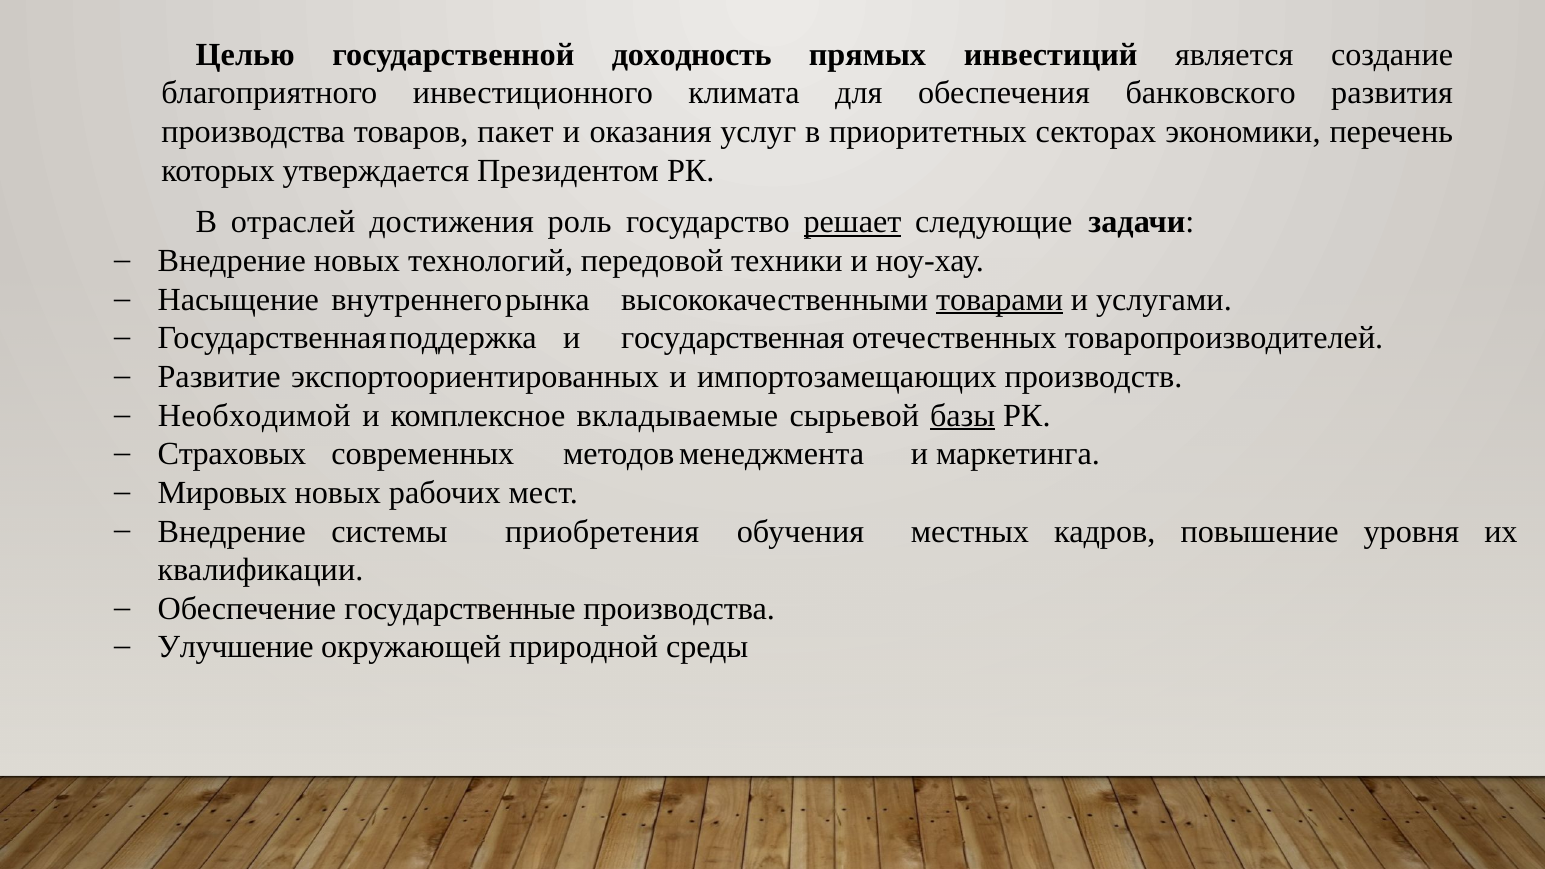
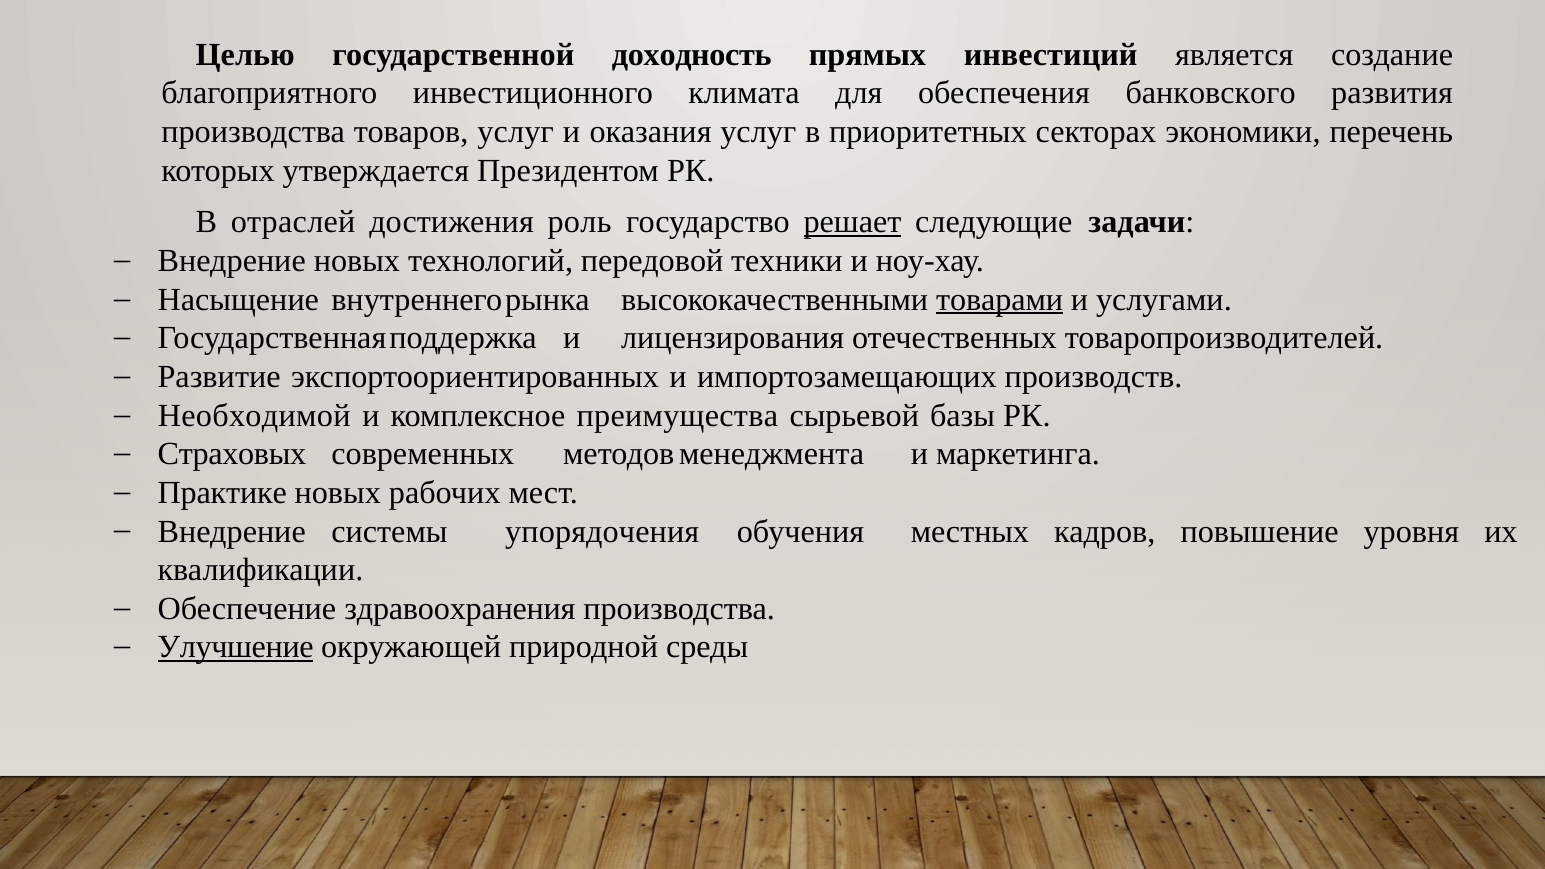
товаров пакет: пакет -> услуг
государственная: государственная -> лицензирования
вкладываемые: вкладываемые -> преимущества
базы underline: present -> none
Мировых: Мировых -> Практике
приобретения: приобретения -> упорядочения
государственные: государственные -> здравоохранения
Улучшение underline: none -> present
